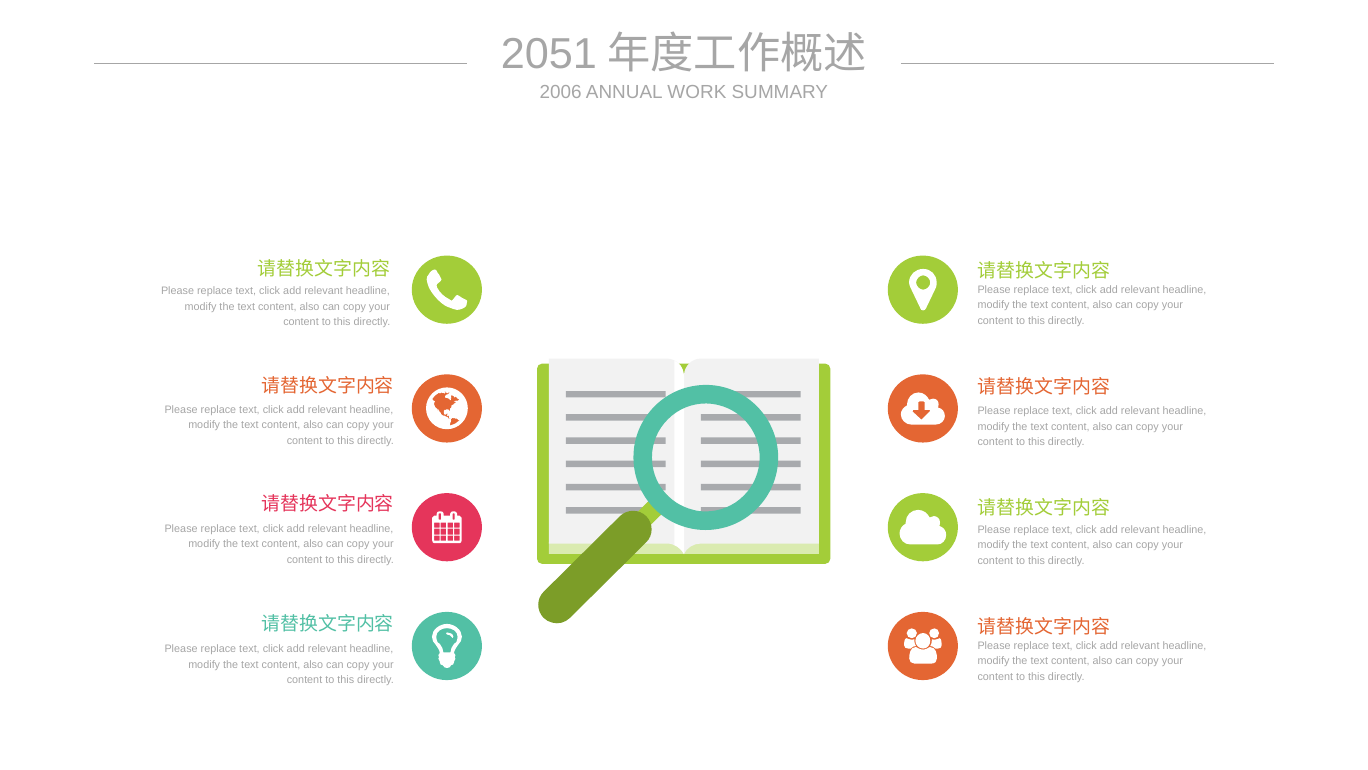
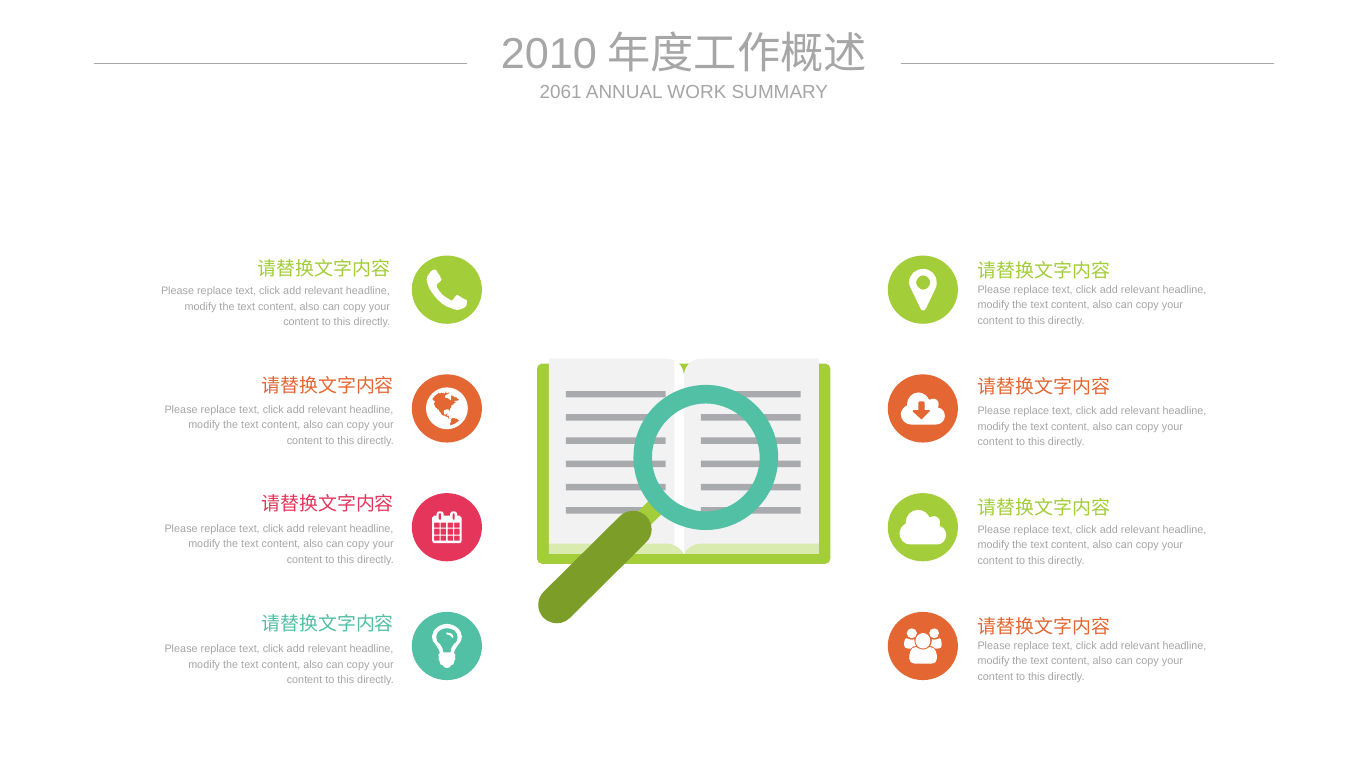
2051: 2051 -> 2010
2006: 2006 -> 2061
